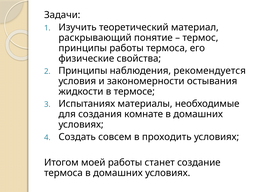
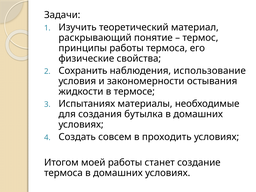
Принципы at (83, 71): Принципы -> Сохранить
рекомендуется: рекомендуется -> использование
комнате: комнате -> бутылка
